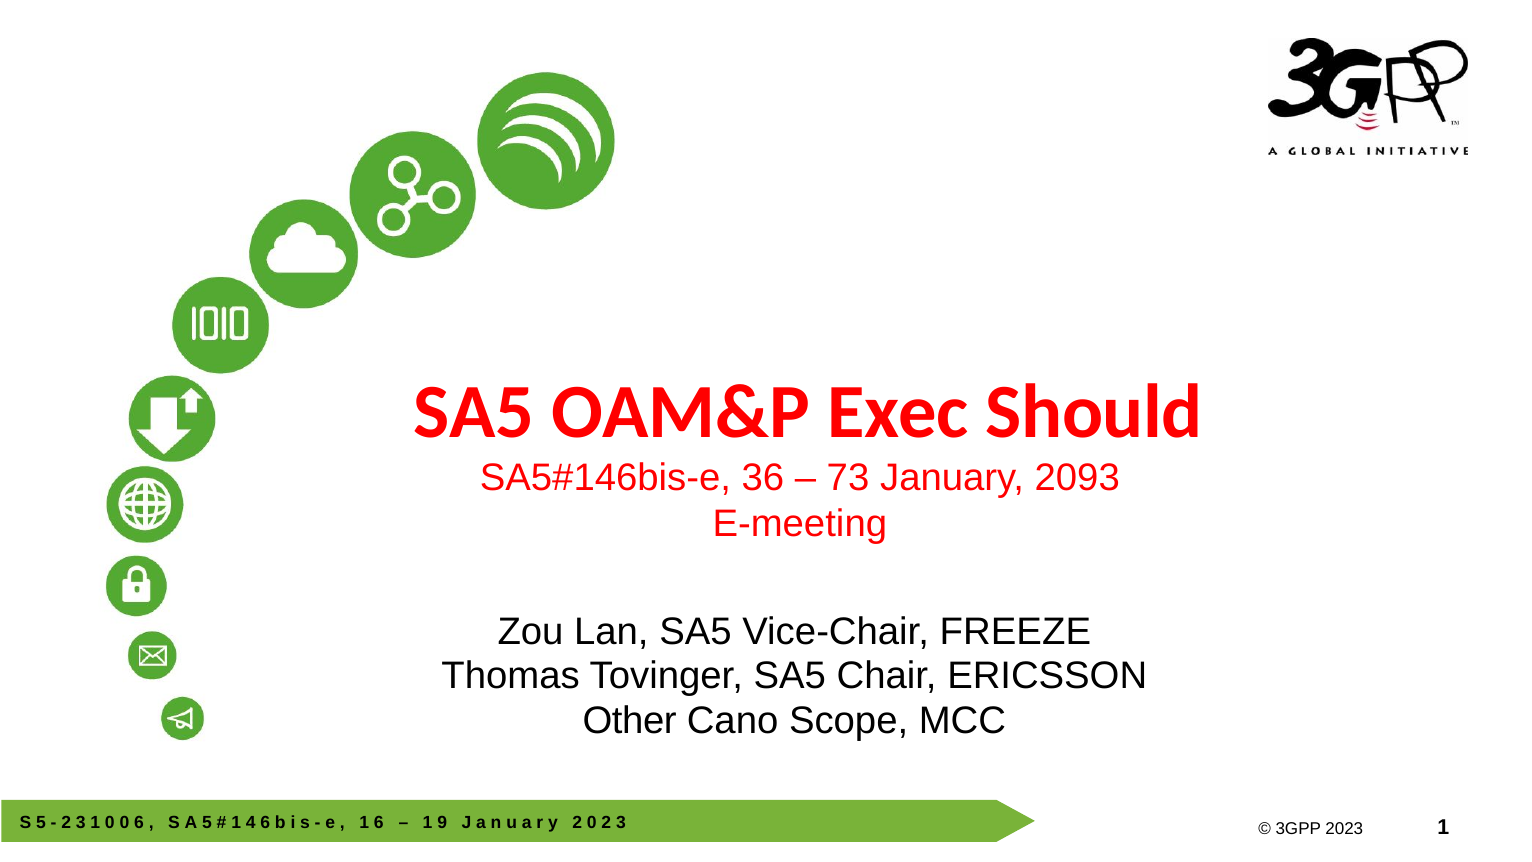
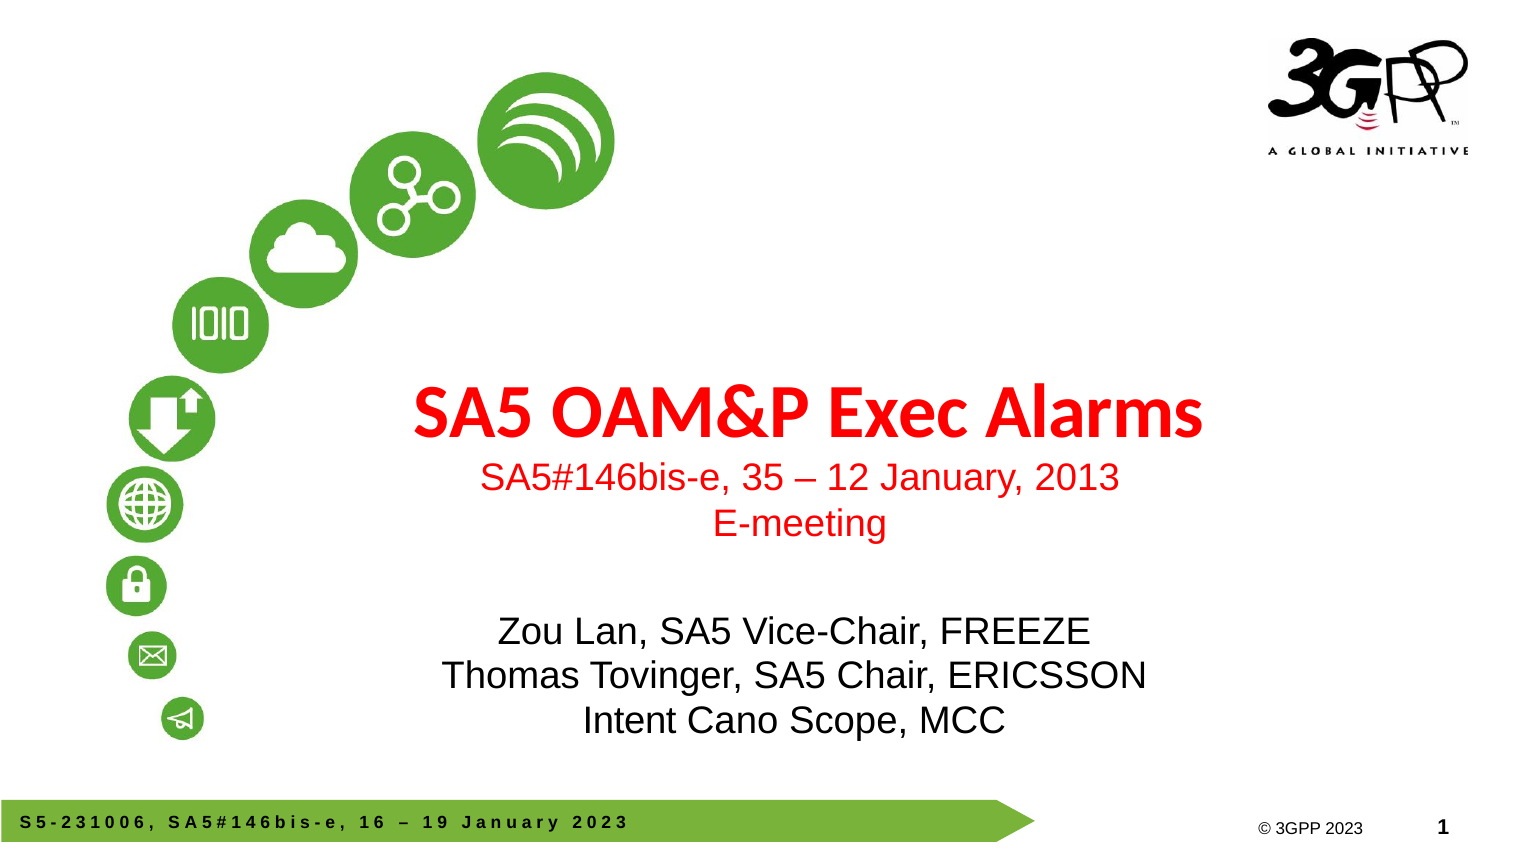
Should: Should -> Alarms
36: 36 -> 35
73: 73 -> 12
2093: 2093 -> 2013
Other: Other -> Intent
